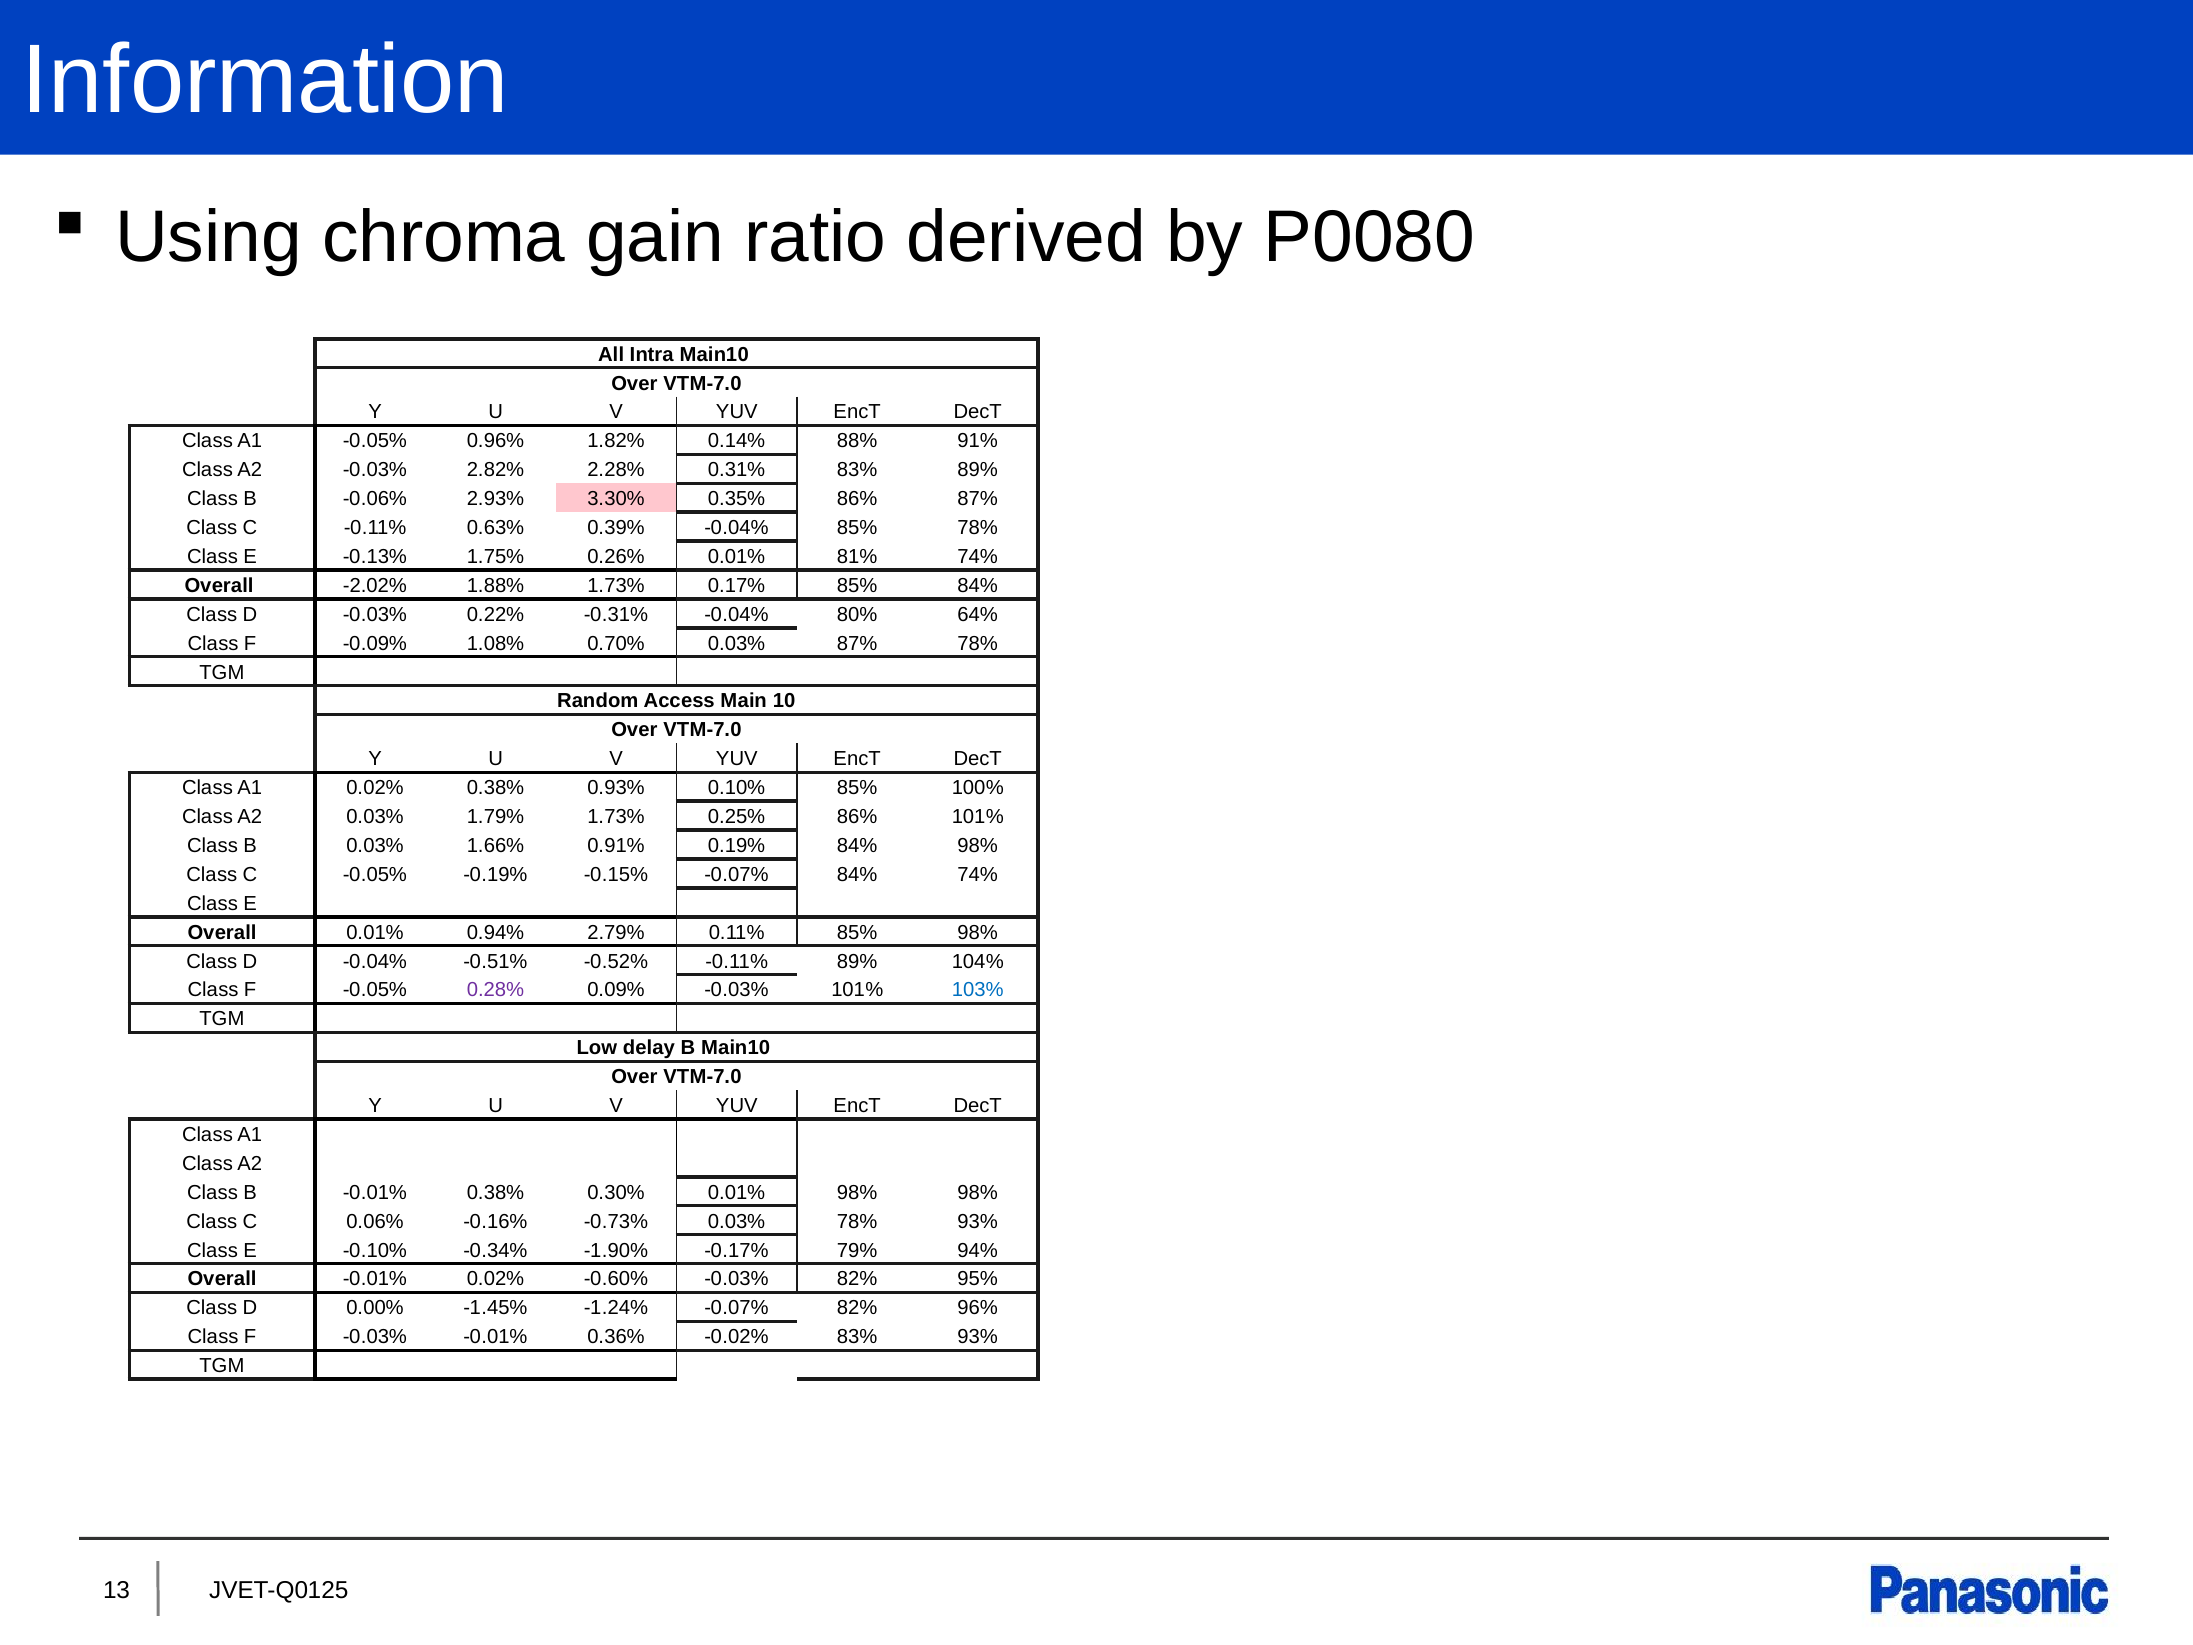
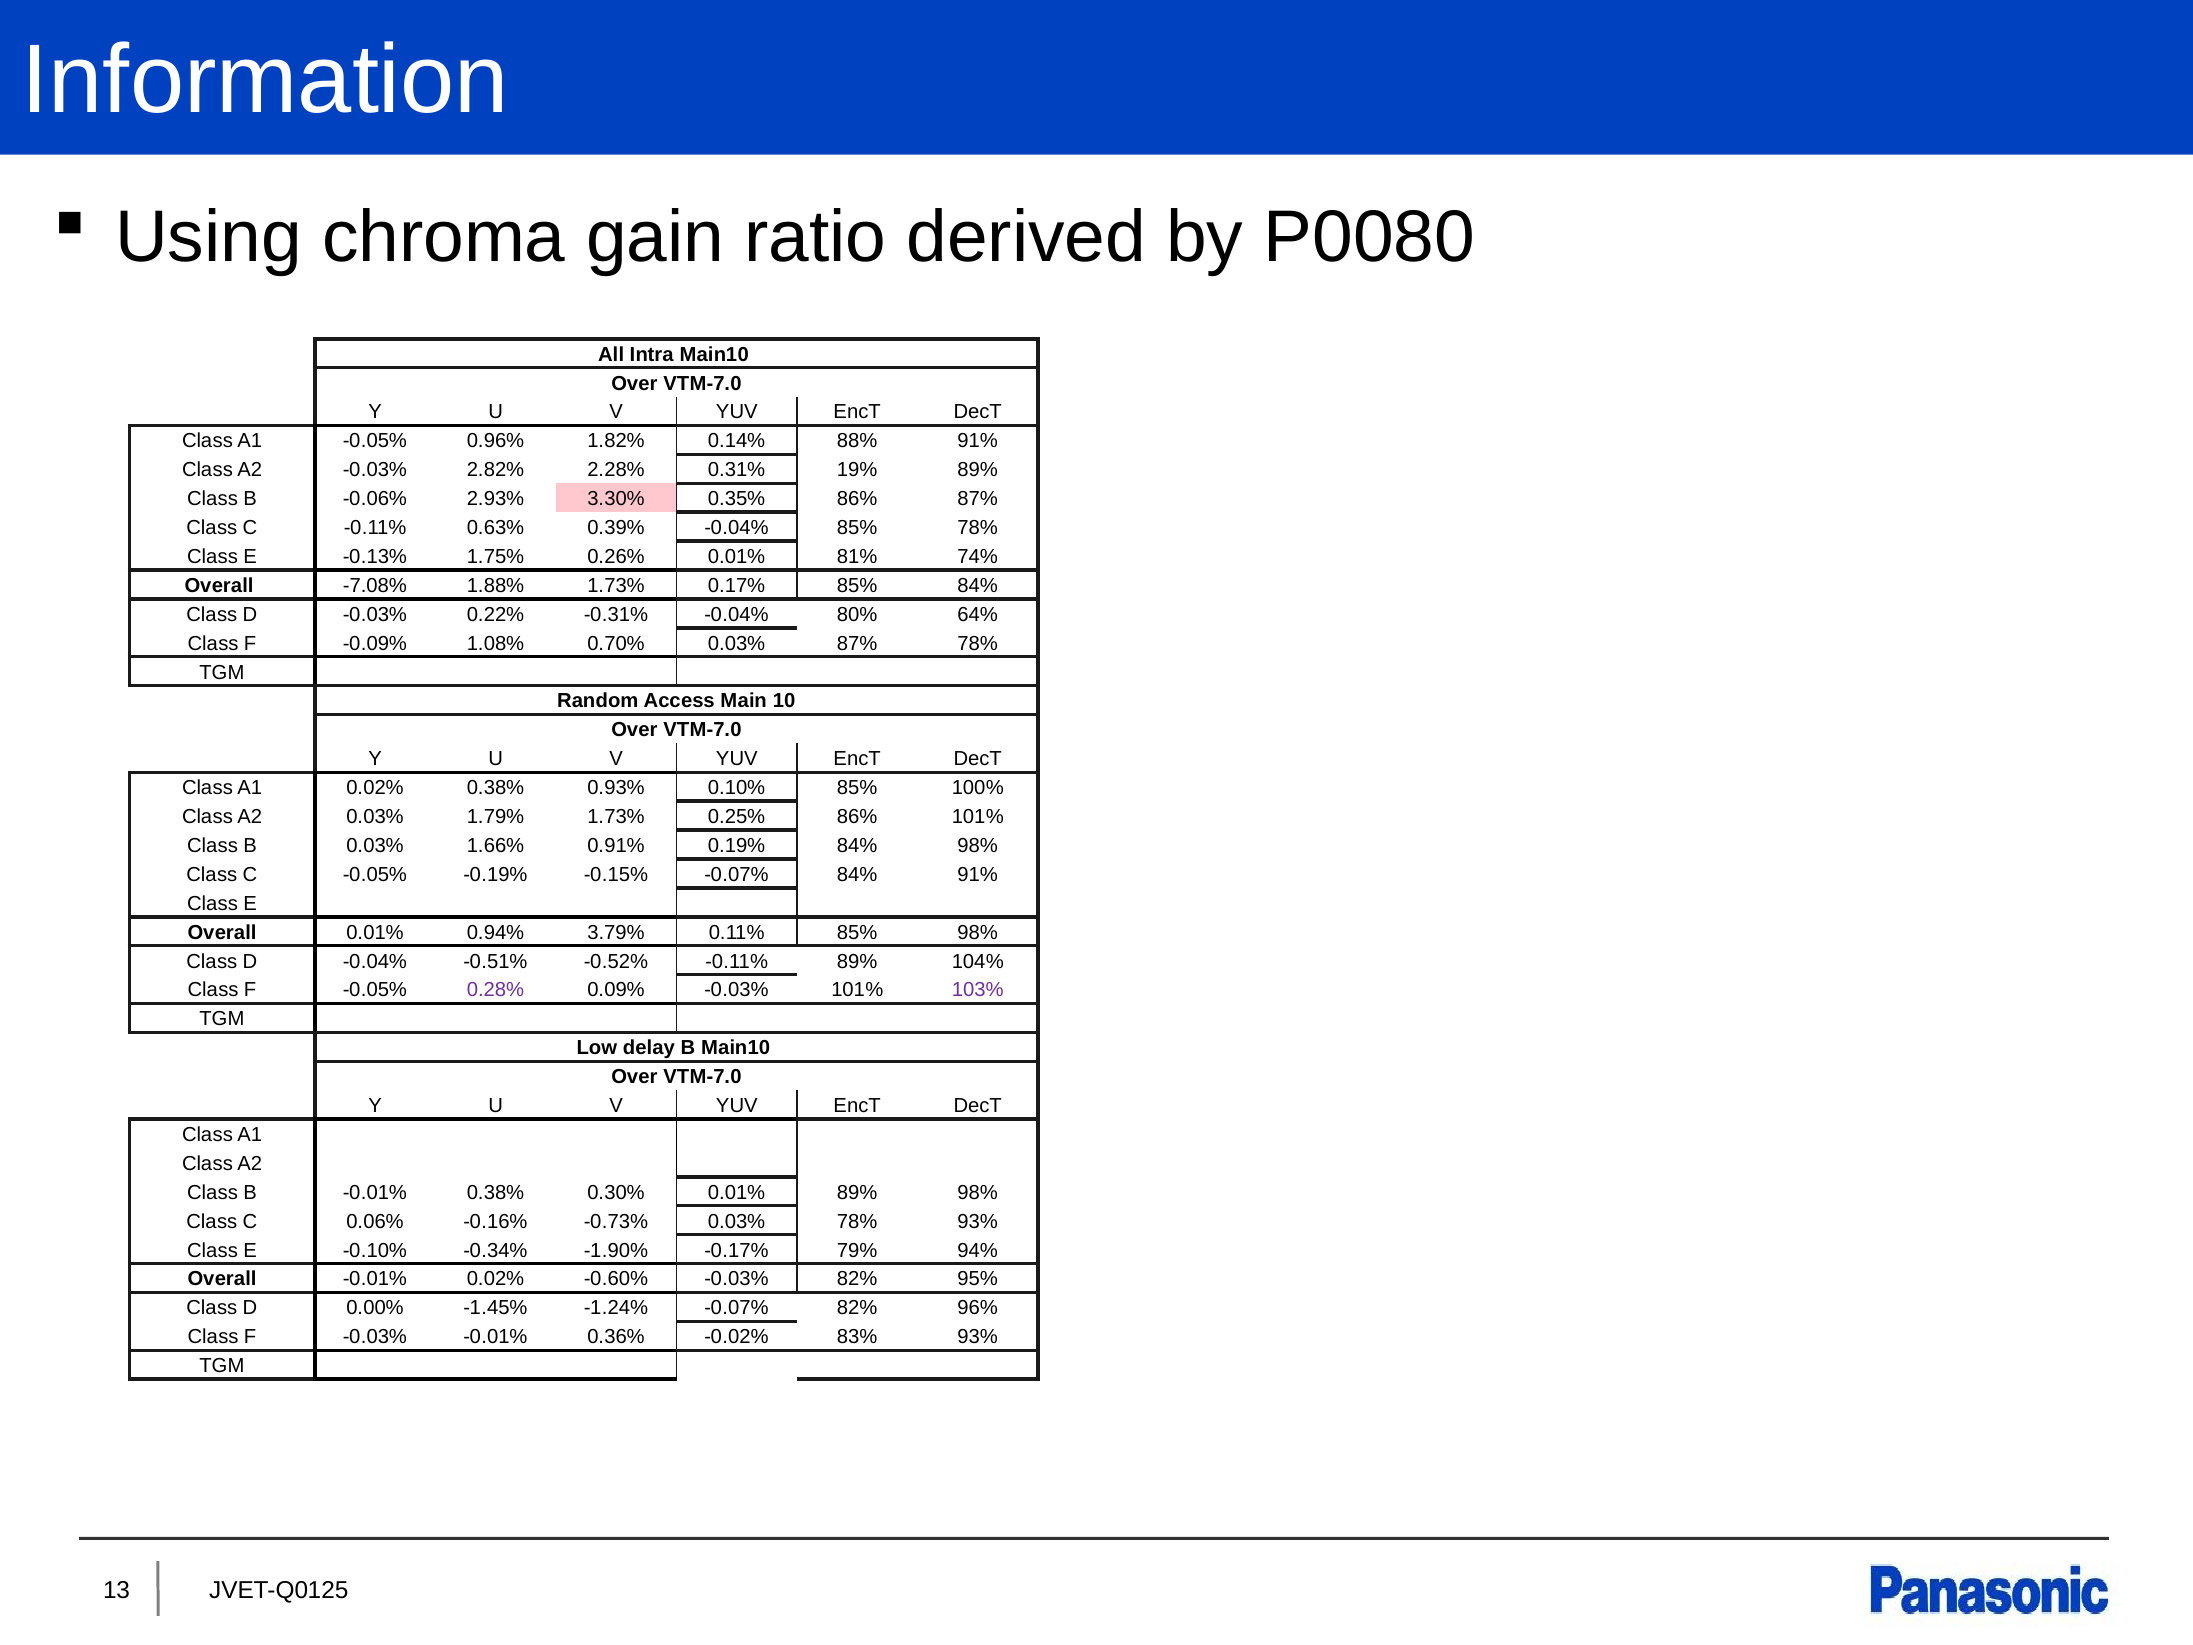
0.31% 83%: 83% -> 19%
-2.02%: -2.02% -> -7.08%
84% 74%: 74% -> 91%
2.79%: 2.79% -> 3.79%
103% colour: blue -> purple
0.01% 98%: 98% -> 89%
